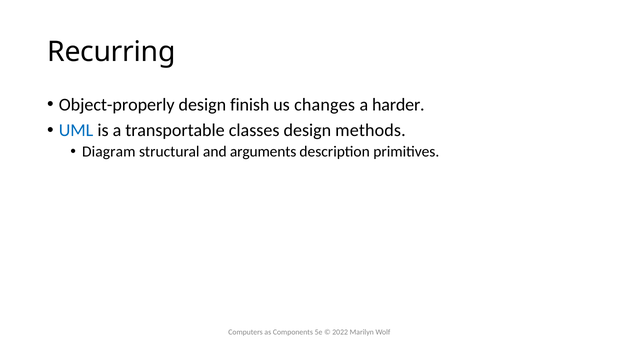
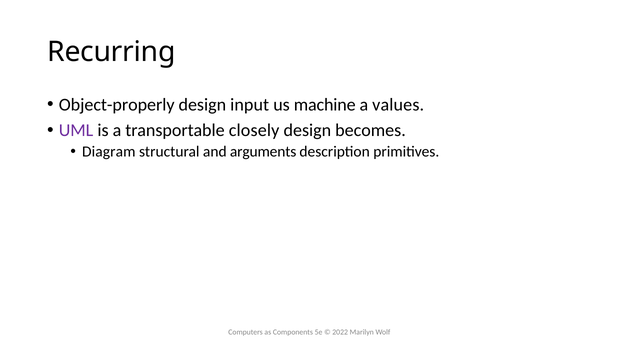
finish: finish -> input
changes: changes -> machine
harder: harder -> values
UML colour: blue -> purple
classes: classes -> closely
methods: methods -> becomes
